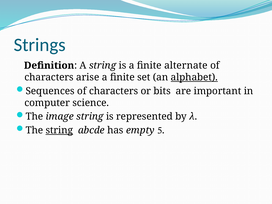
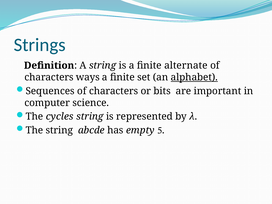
arise: arise -> ways
image: image -> cycles
string at (59, 130) underline: present -> none
